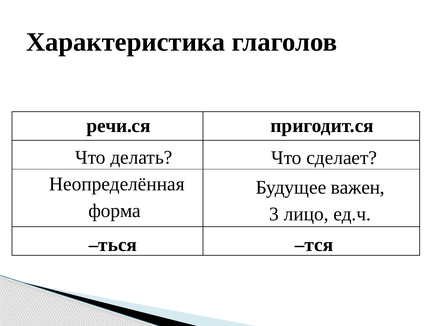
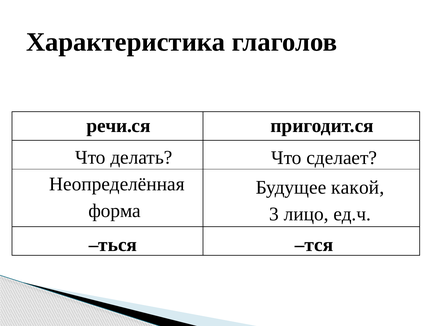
важен: важен -> какой
